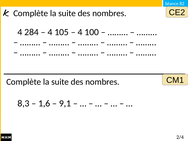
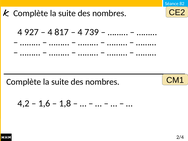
284: 284 -> 927
105: 105 -> 817
100: 100 -> 739
8,3: 8,3 -> 4,2
9,1: 9,1 -> 1,8
